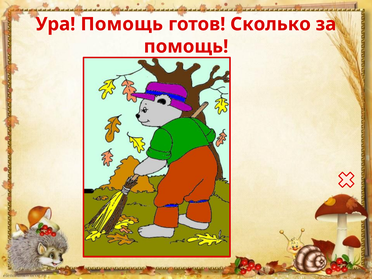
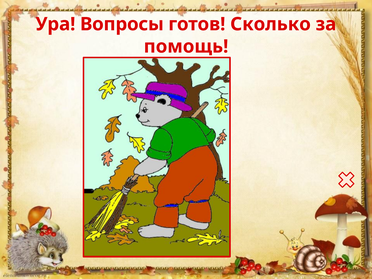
Ура Помощь: Помощь -> Вопросы
